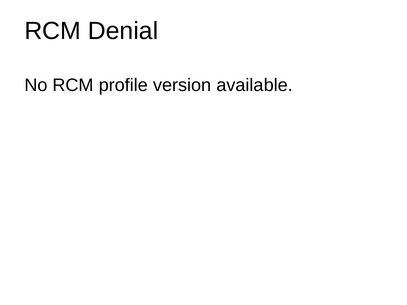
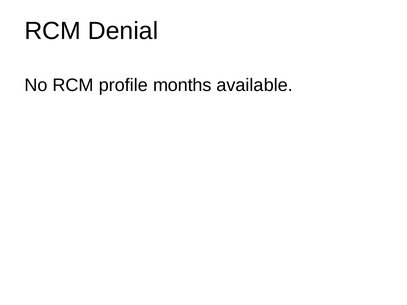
version: version -> months
